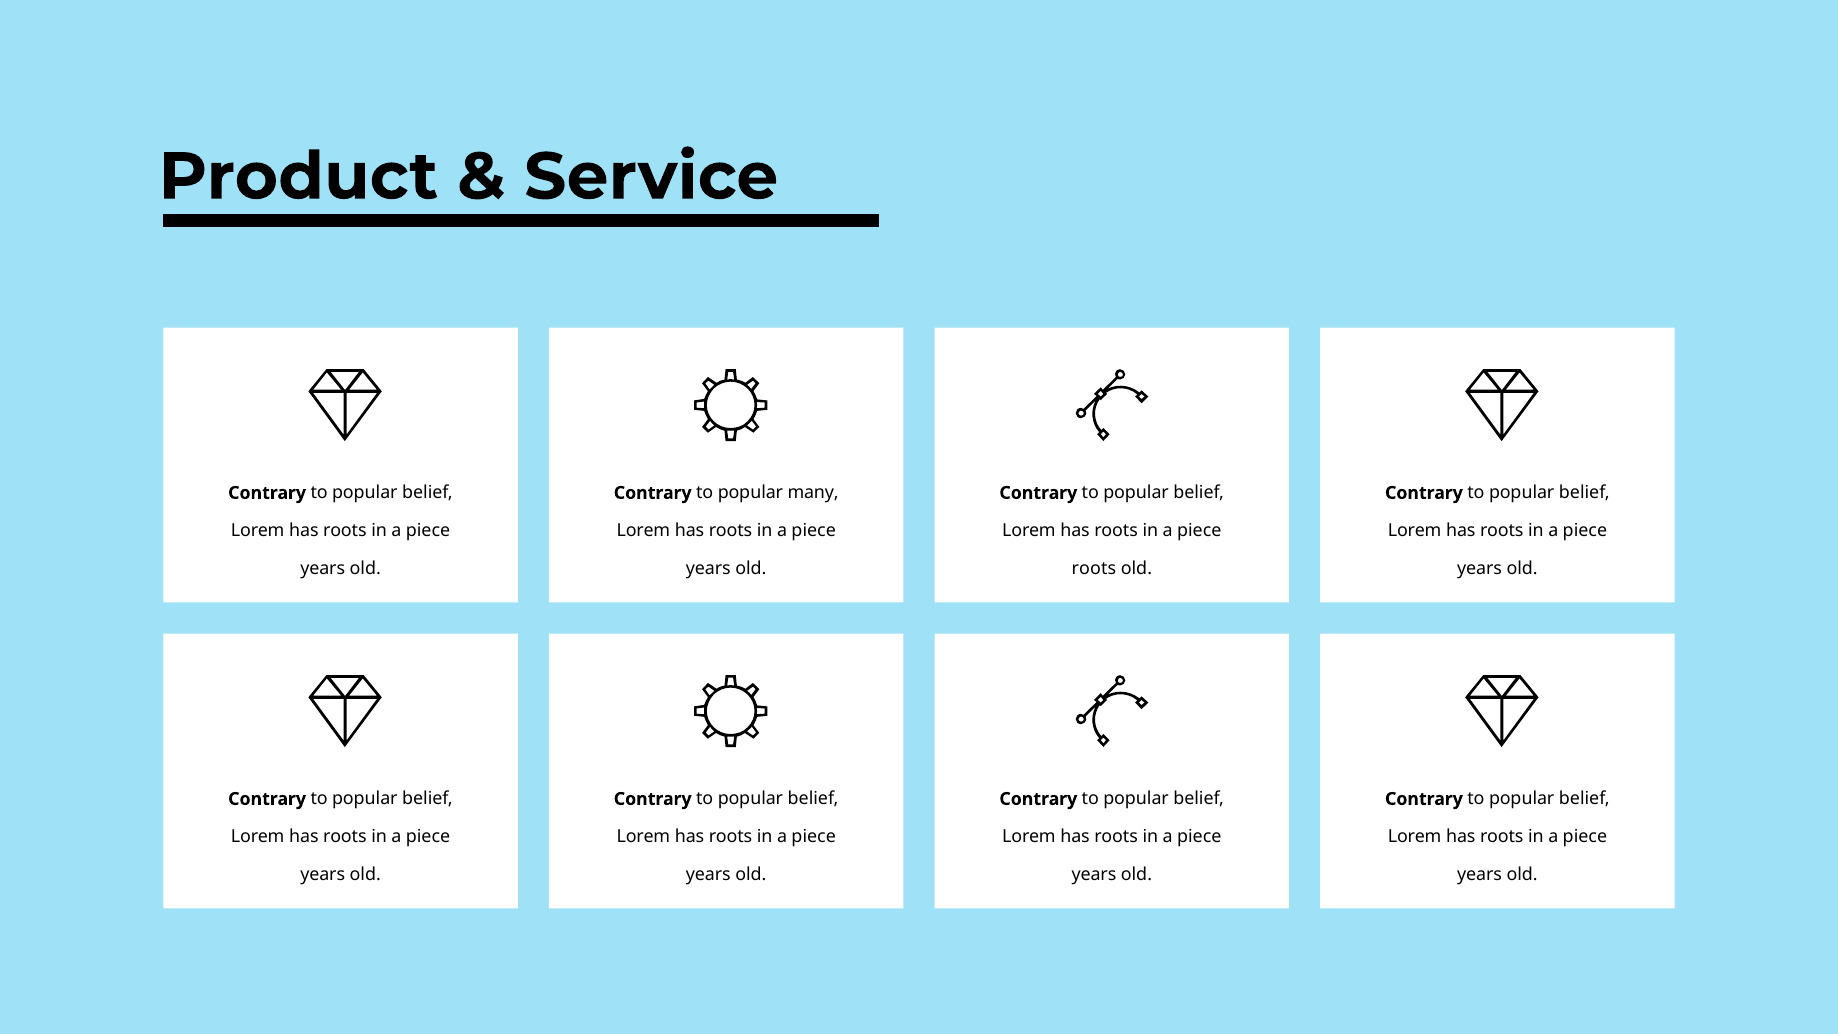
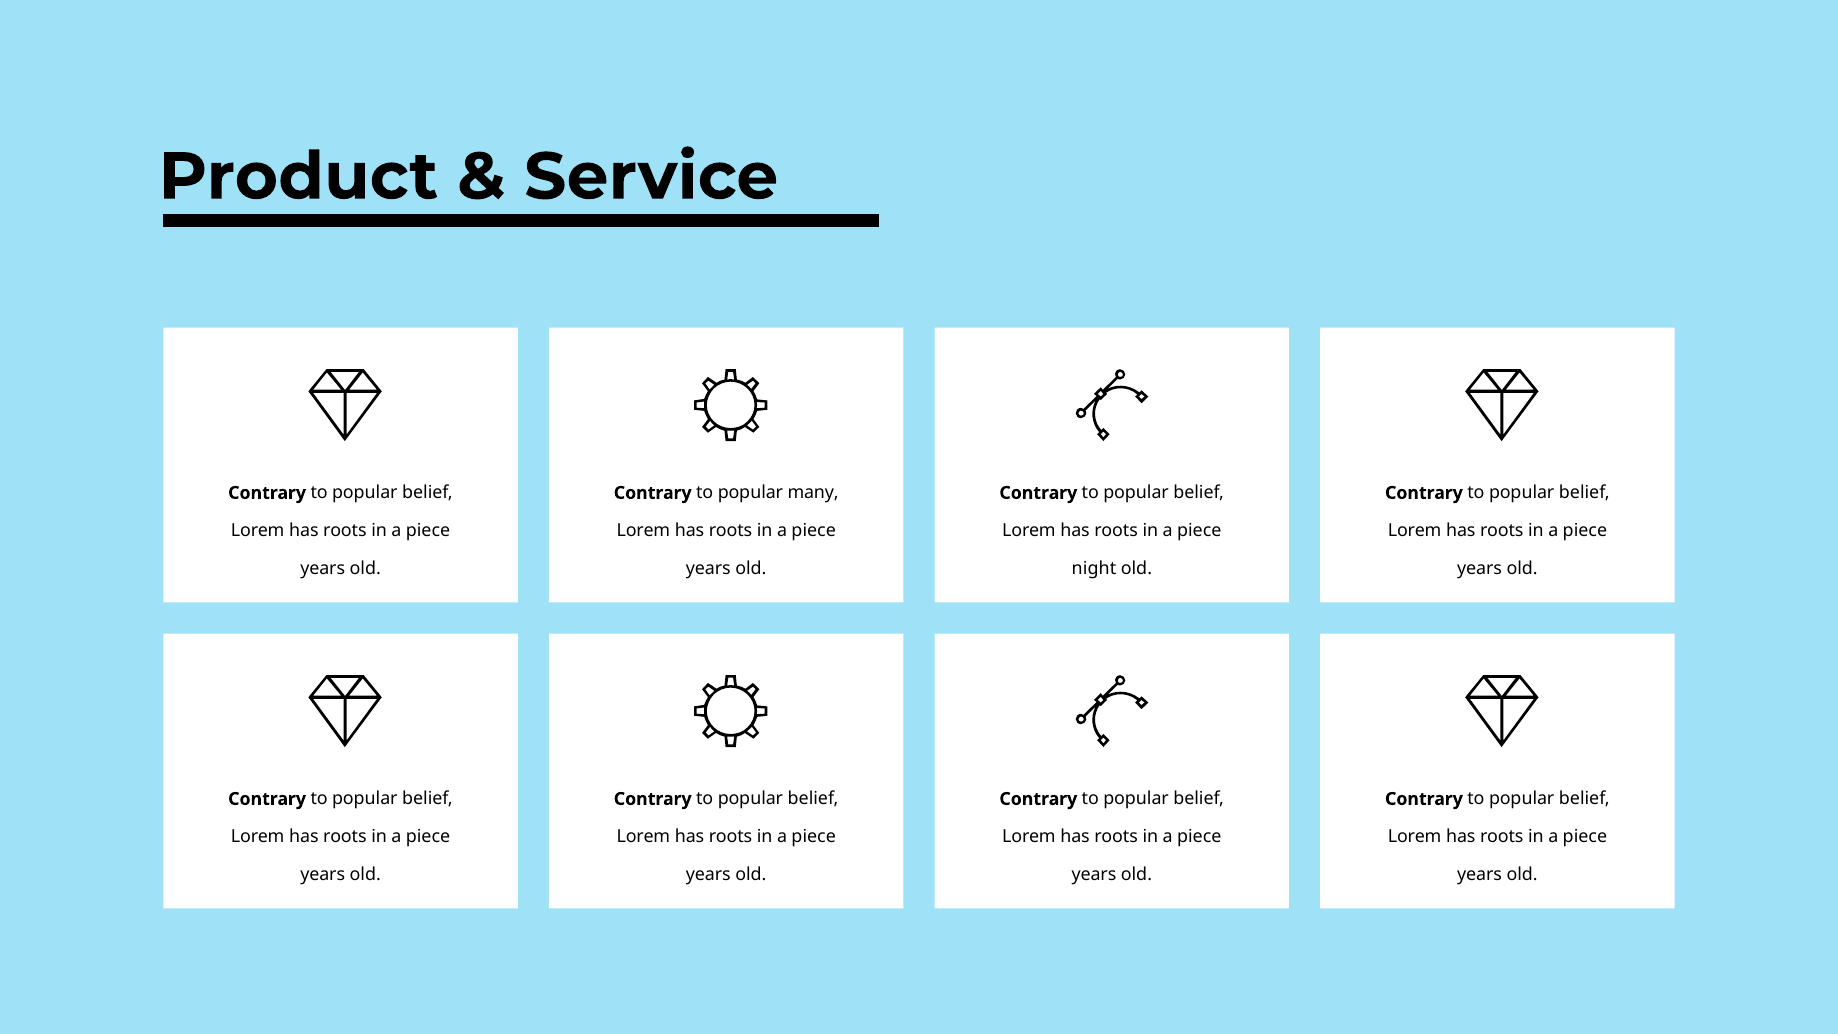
roots at (1094, 569): roots -> night
